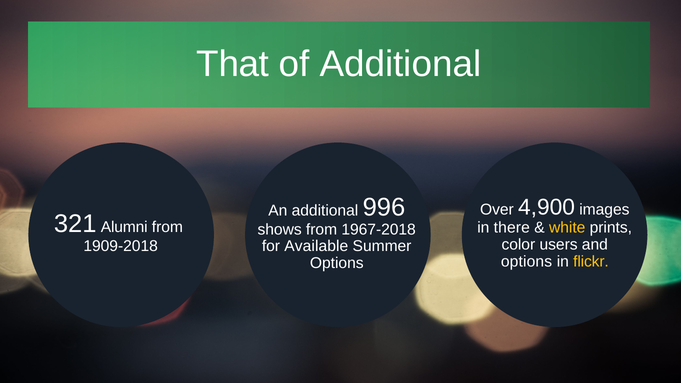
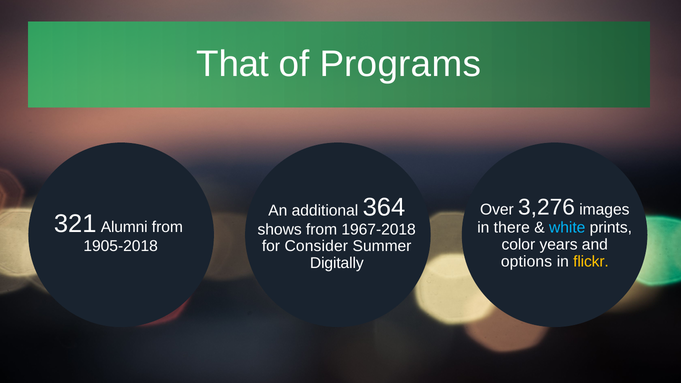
of Additional: Additional -> Programs
4,900: 4,900 -> 3,276
996: 996 -> 364
white colour: yellow -> light blue
users: users -> years
1909-2018: 1909-2018 -> 1905-2018
Available: Available -> Consider
Options at (337, 263): Options -> Digitally
